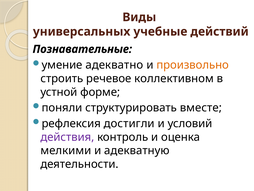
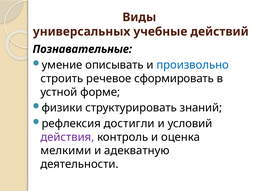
адекватно: адекватно -> описывать
произвольно colour: orange -> blue
коллективном: коллективном -> сформировать
поняли: поняли -> физики
вместе: вместе -> знаний
